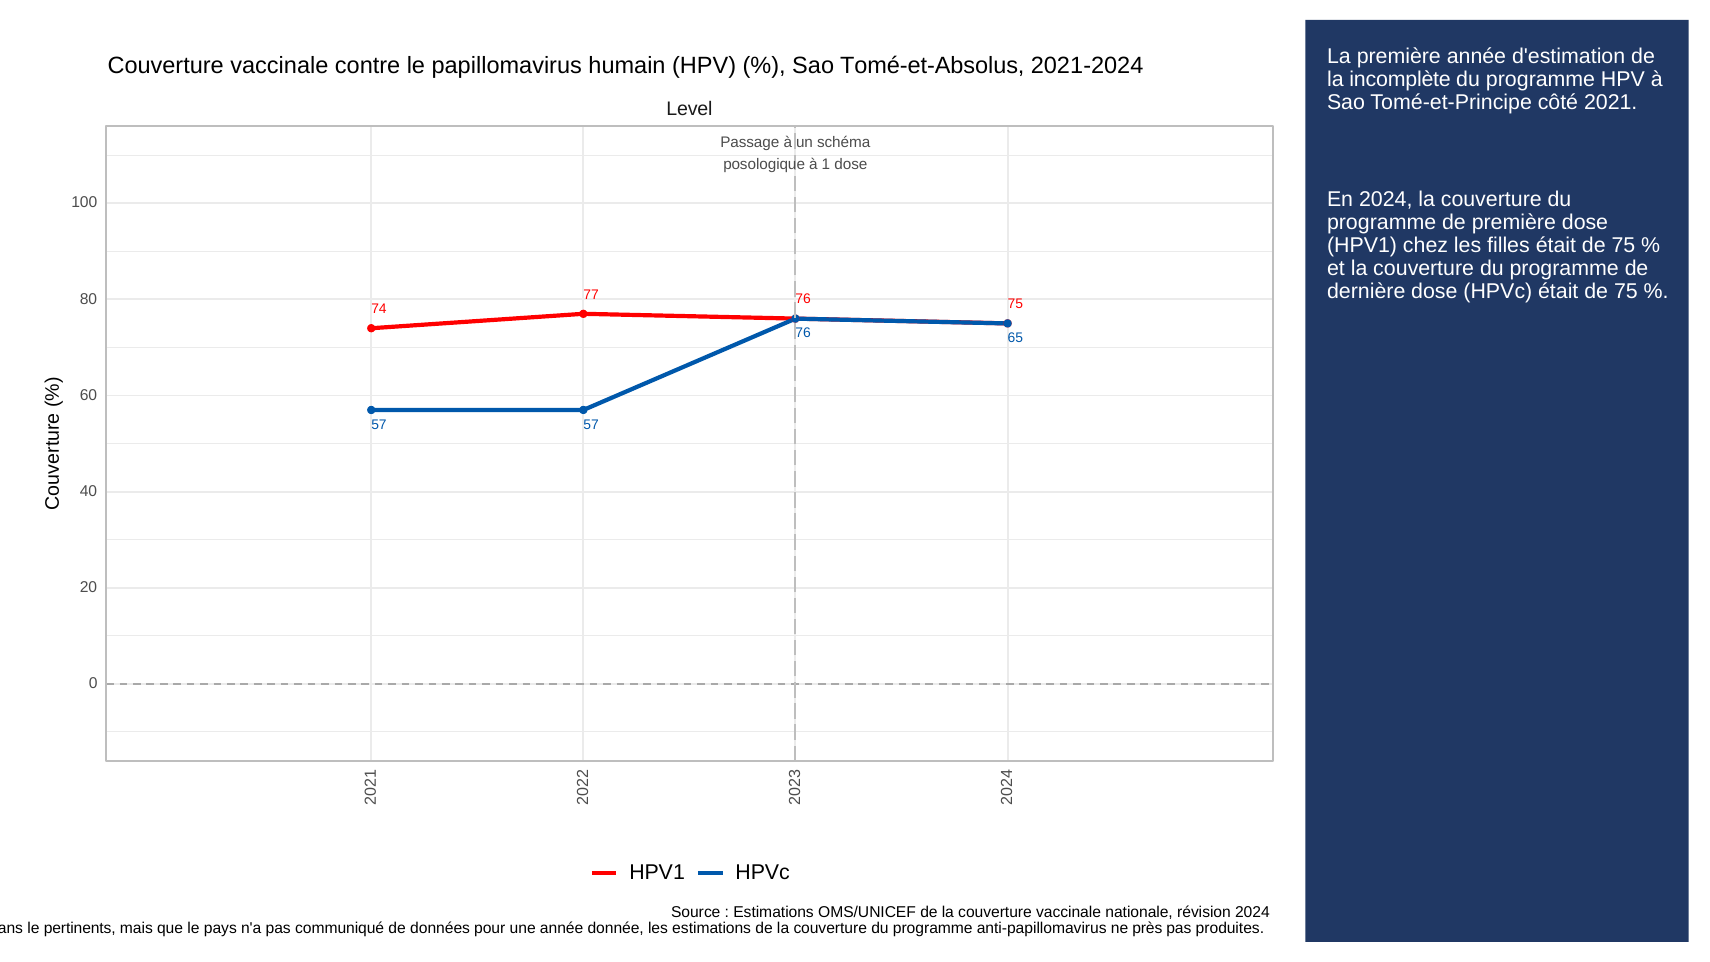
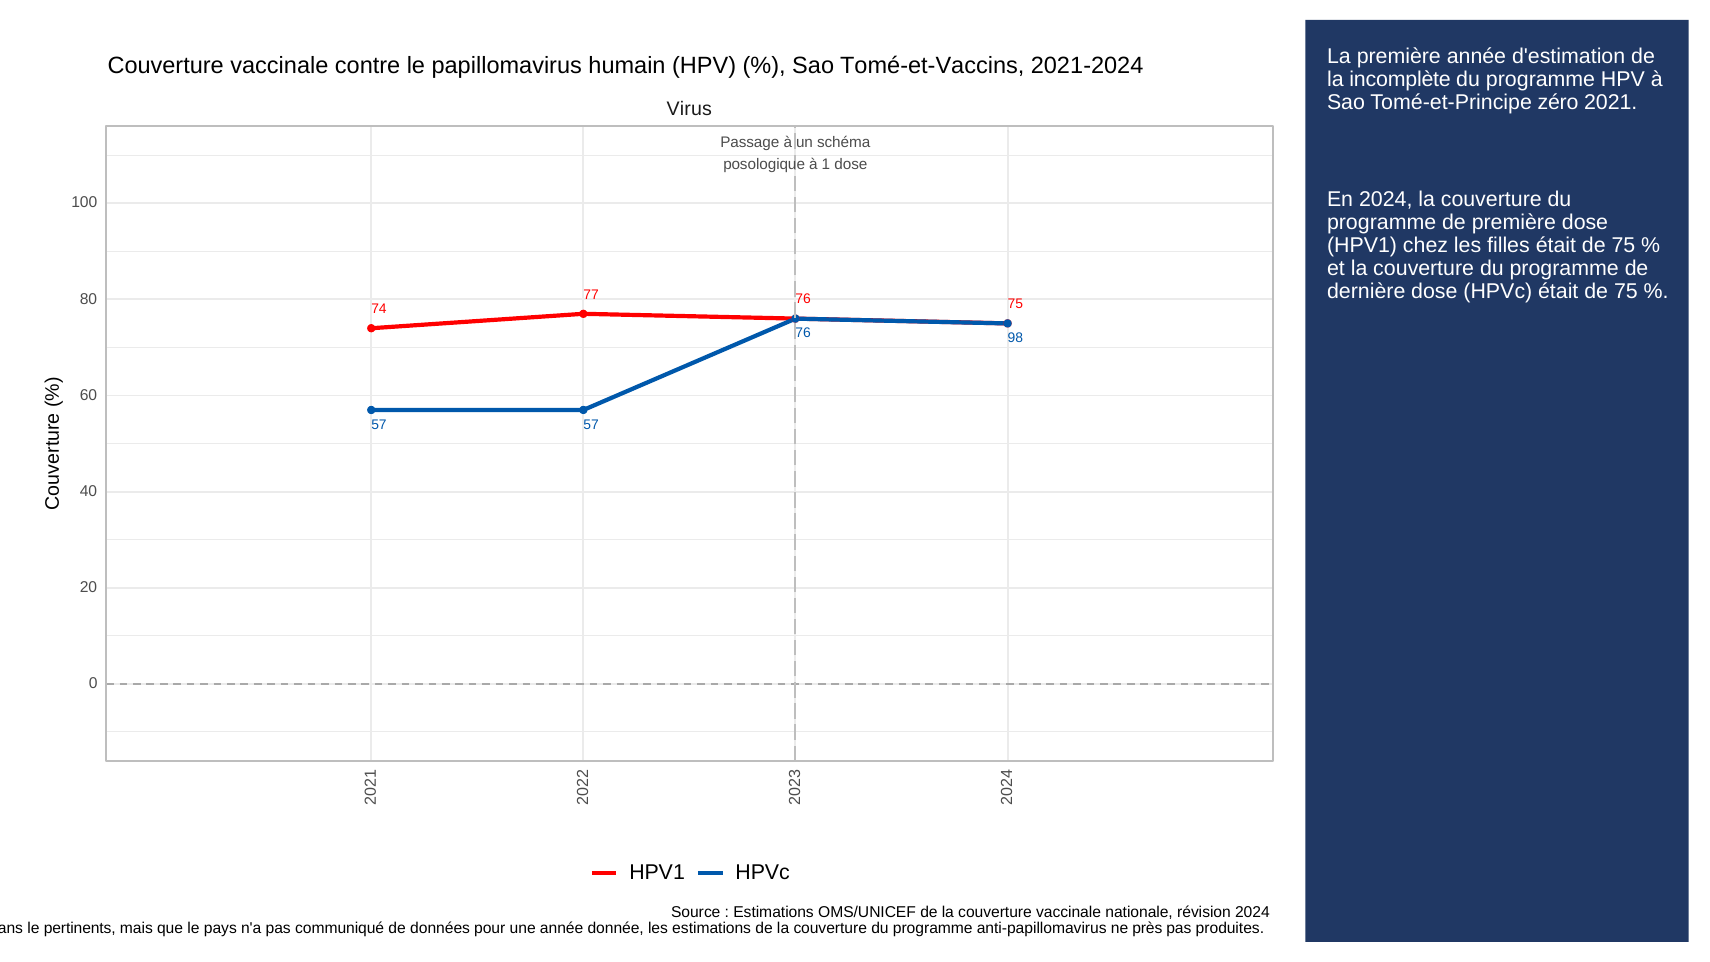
Tomé-et-Absolus: Tomé-et-Absolus -> Tomé-et-Vaccins
côté: côté -> zéro
Level: Level -> Virus
65: 65 -> 98
